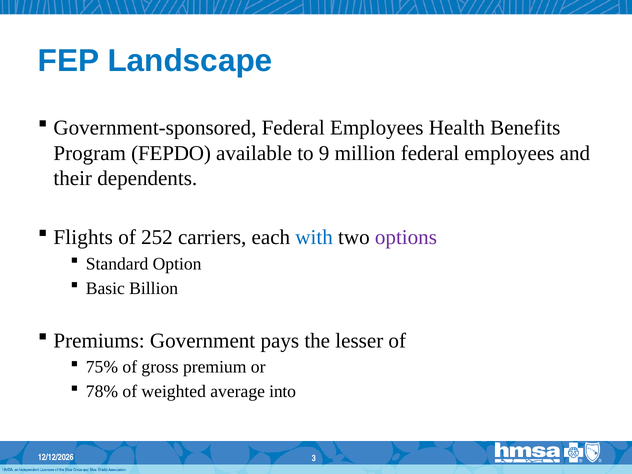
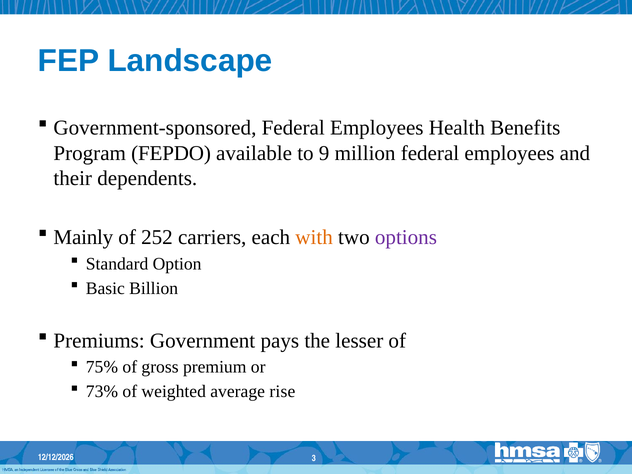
Flights: Flights -> Mainly
with colour: blue -> orange
78%: 78% -> 73%
into: into -> rise
